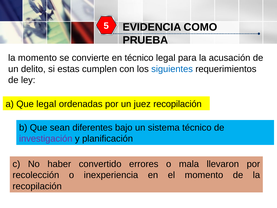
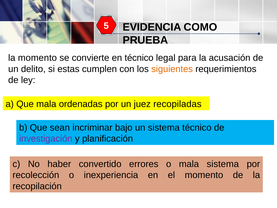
siguientes colour: blue -> orange
Que legal: legal -> mala
juez recopilación: recopilación -> recopiladas
diferentes: diferentes -> incriminar
mala llevaron: llevaron -> sistema
